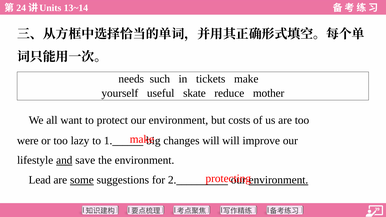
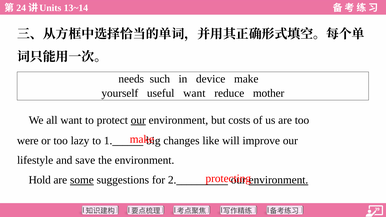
tickets: tickets -> device
useful skate: skate -> want
our at (138, 120) underline: none -> present
changes will: will -> like
and underline: present -> none
Lead: Lead -> Hold
